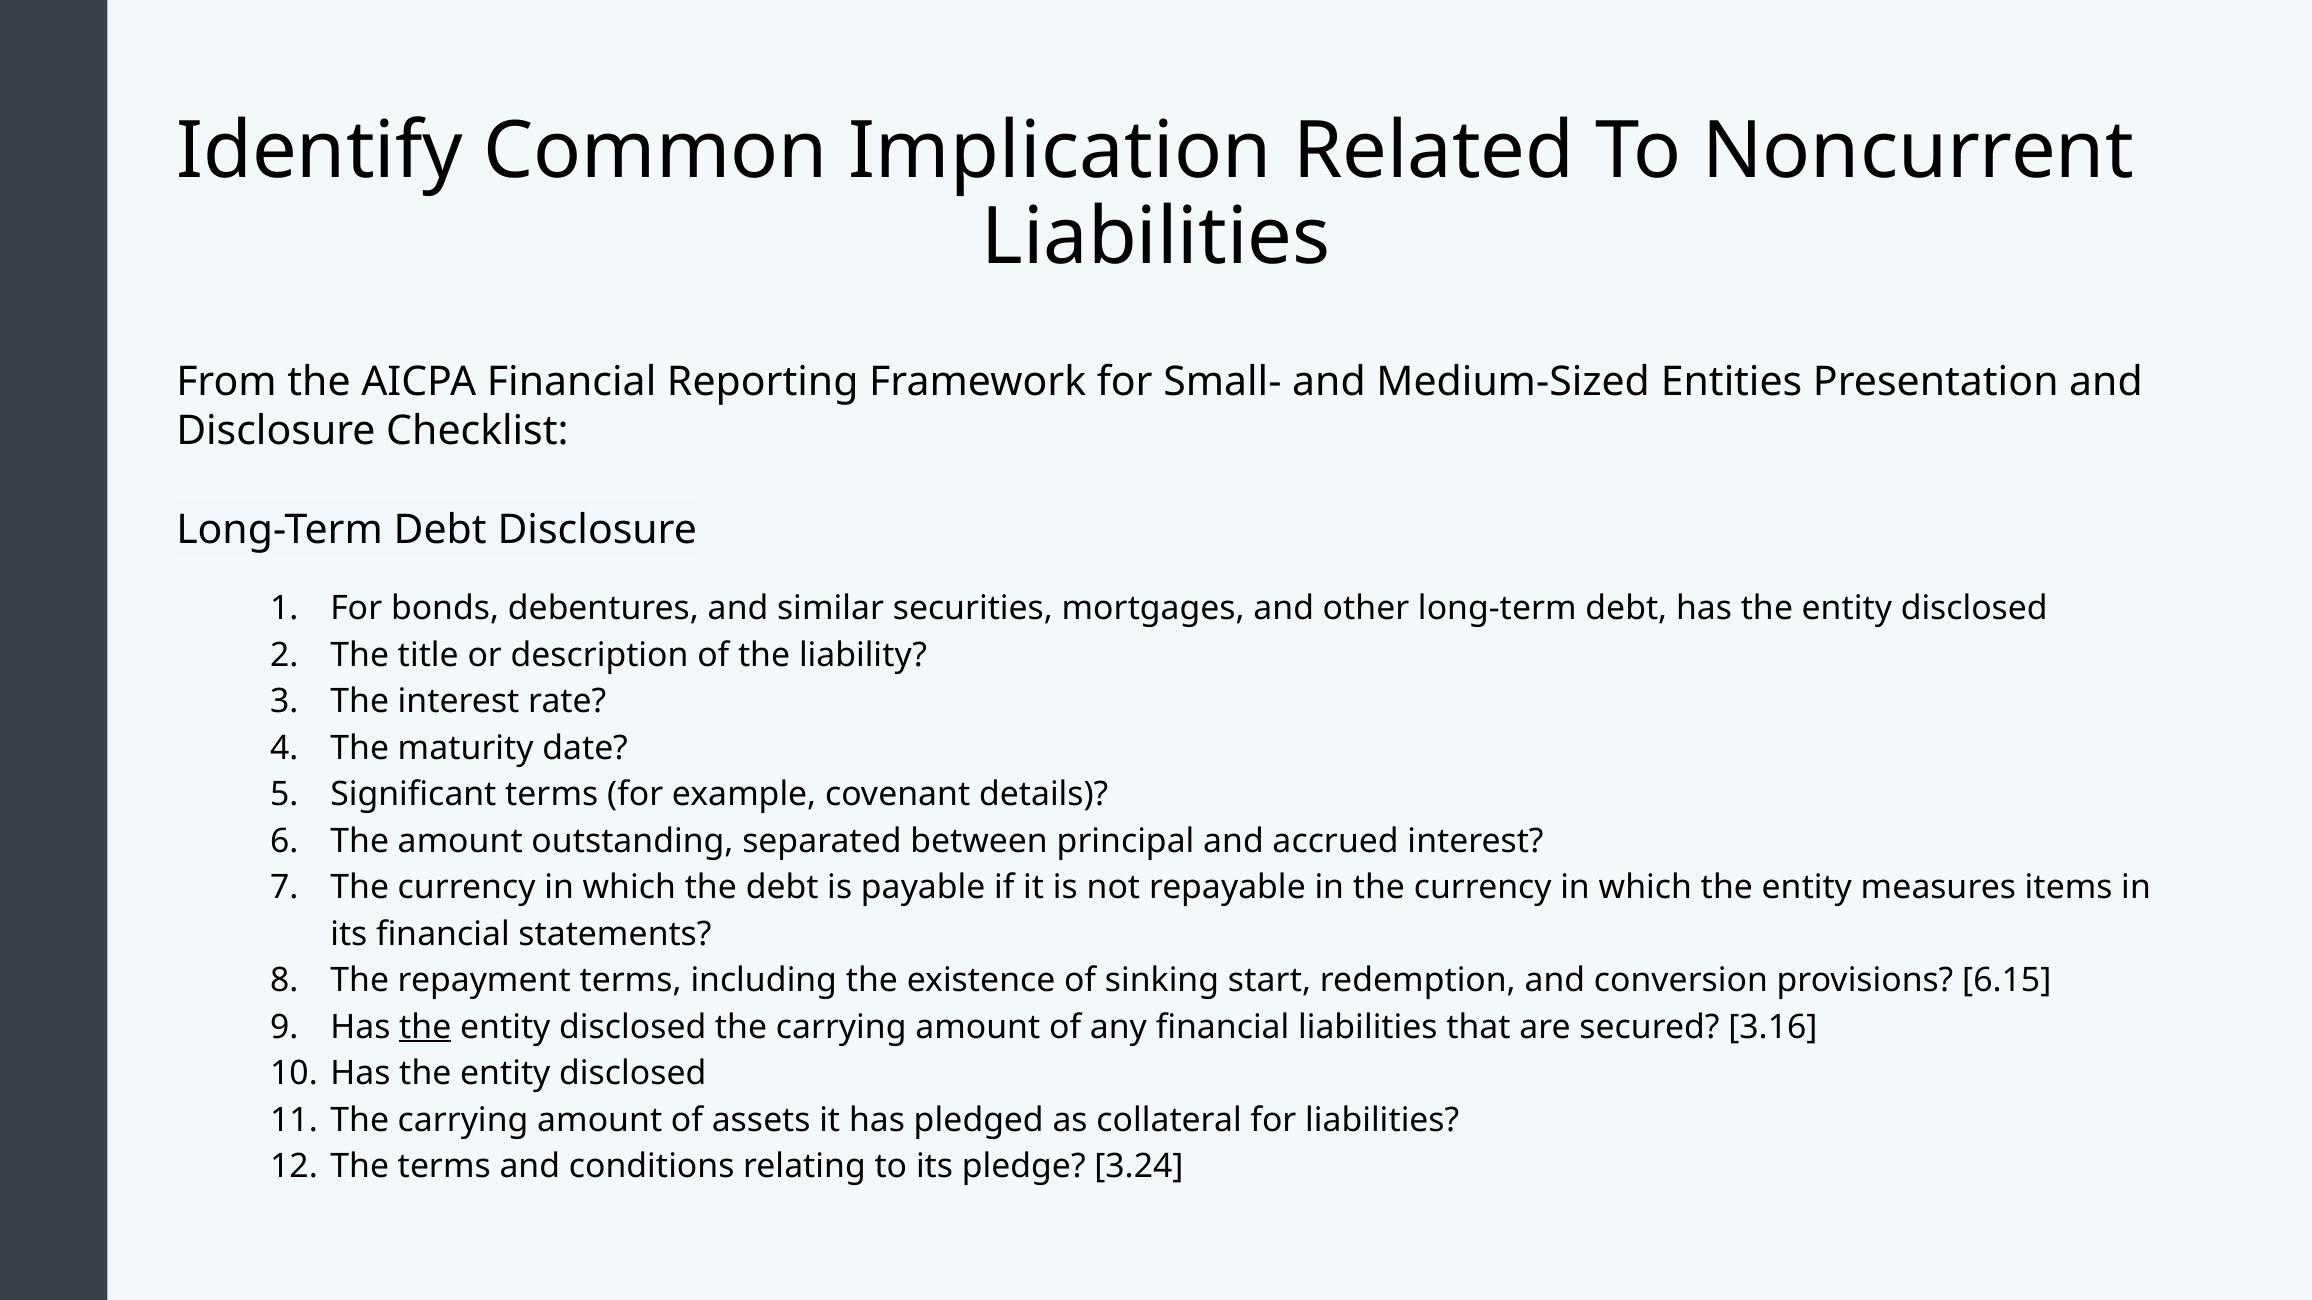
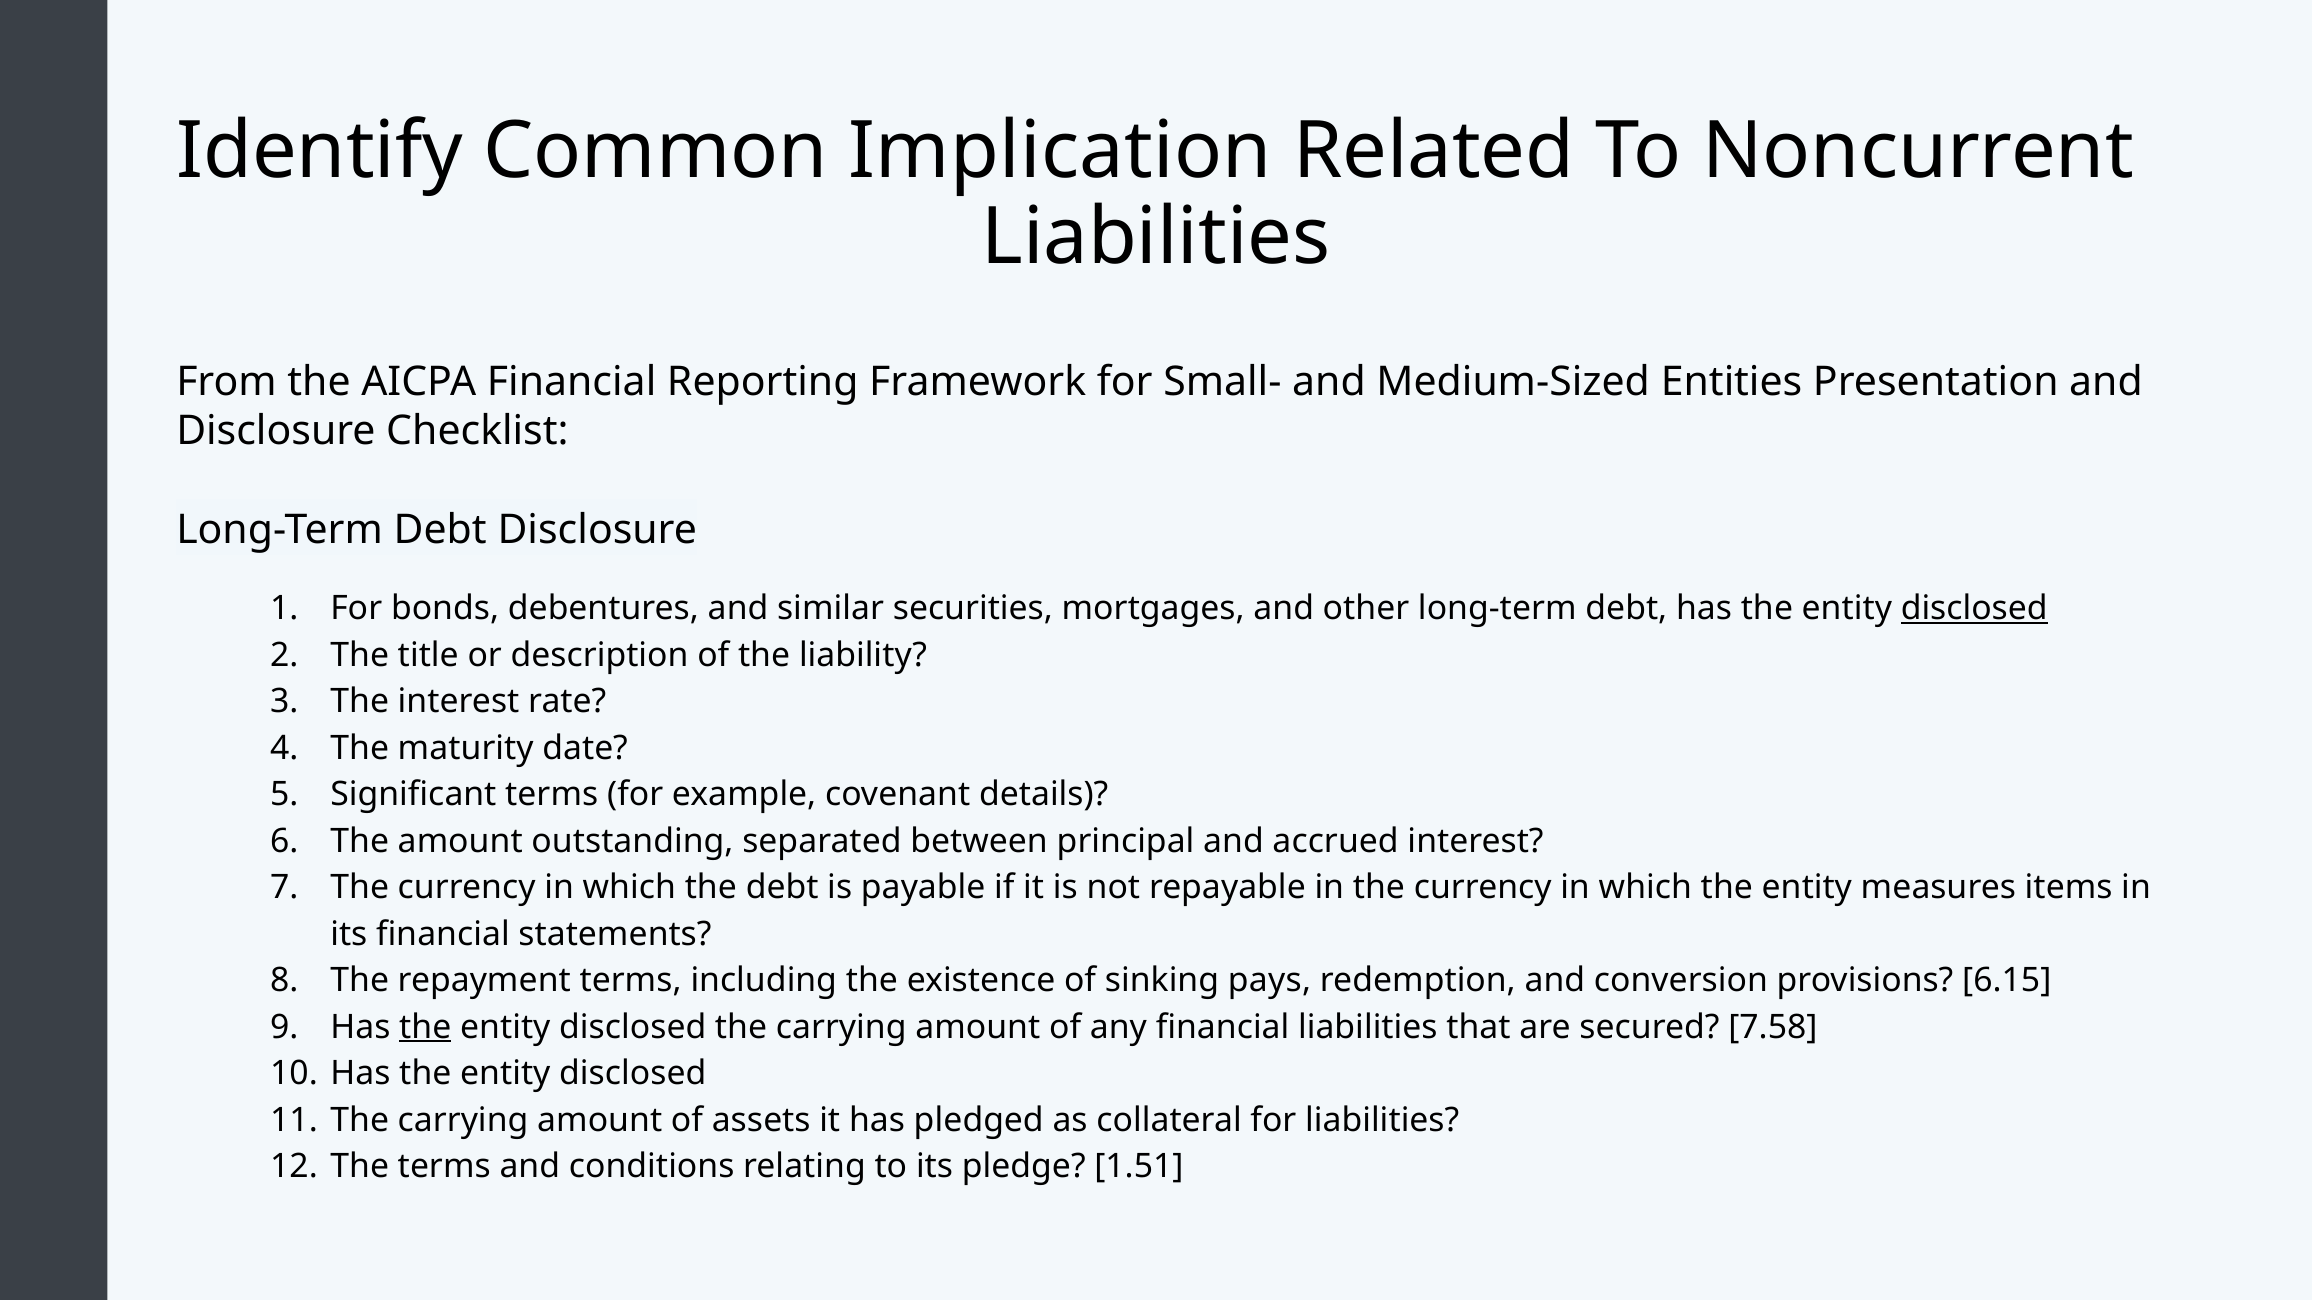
disclosed at (1974, 609) underline: none -> present
start: start -> pays
3.16: 3.16 -> 7.58
3.24: 3.24 -> 1.51
